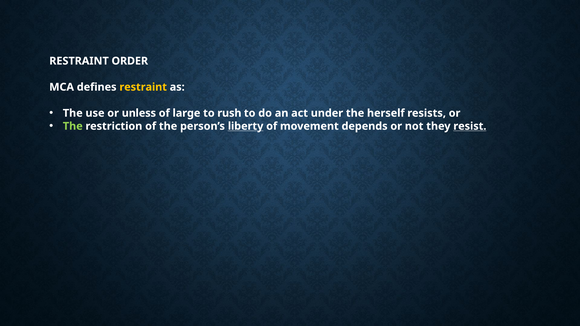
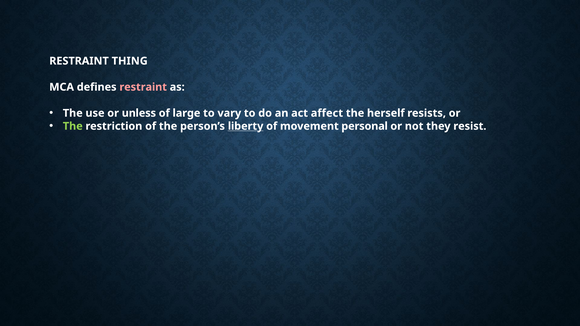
ORDER: ORDER -> THING
restraint at (143, 87) colour: yellow -> pink
rush: rush -> vary
under: under -> affect
depends: depends -> personal
resist underline: present -> none
